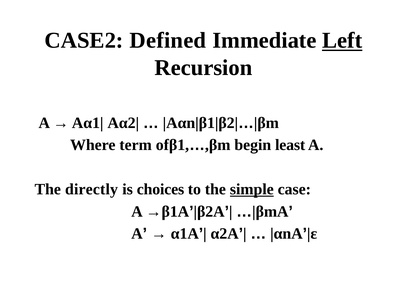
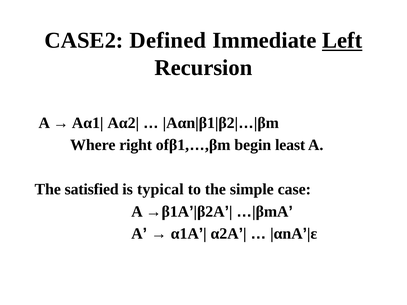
term: term -> right
directly: directly -> satisfied
choices: choices -> typical
simple underline: present -> none
